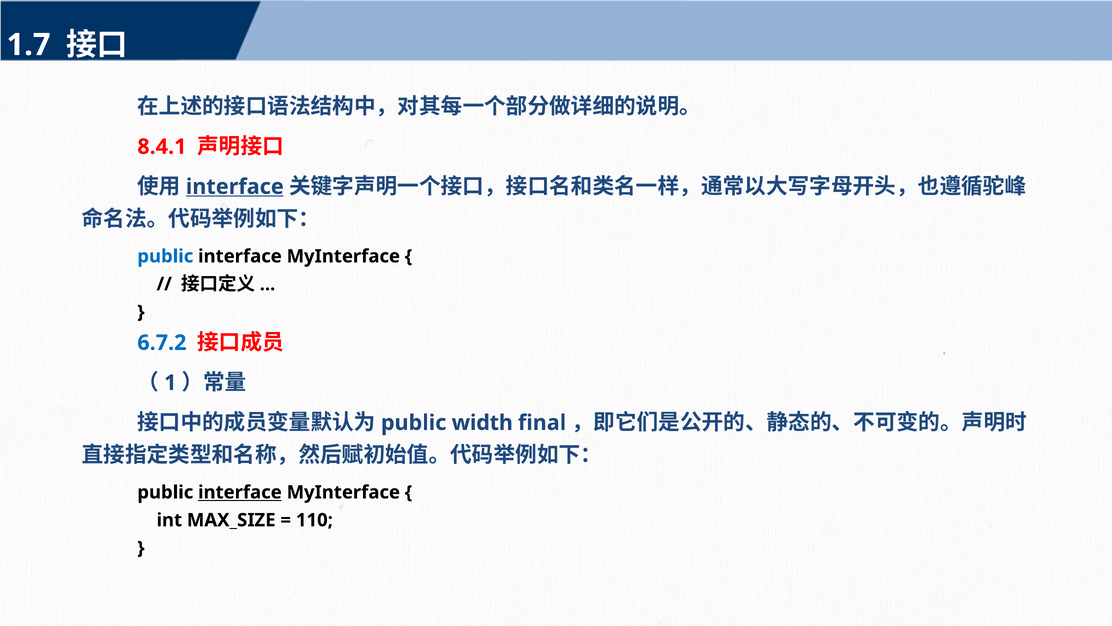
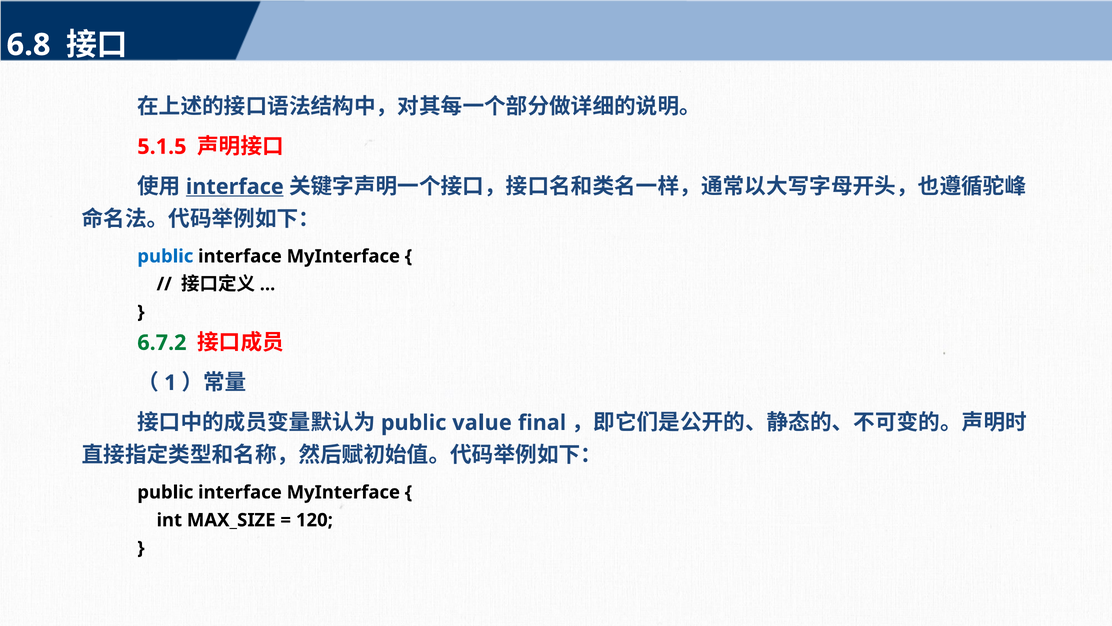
1.7: 1.7 -> 6.8
8.4.1: 8.4.1 -> 5.1.5
6.7.2 colour: blue -> green
width: width -> value
interface at (240, 492) underline: present -> none
110: 110 -> 120
